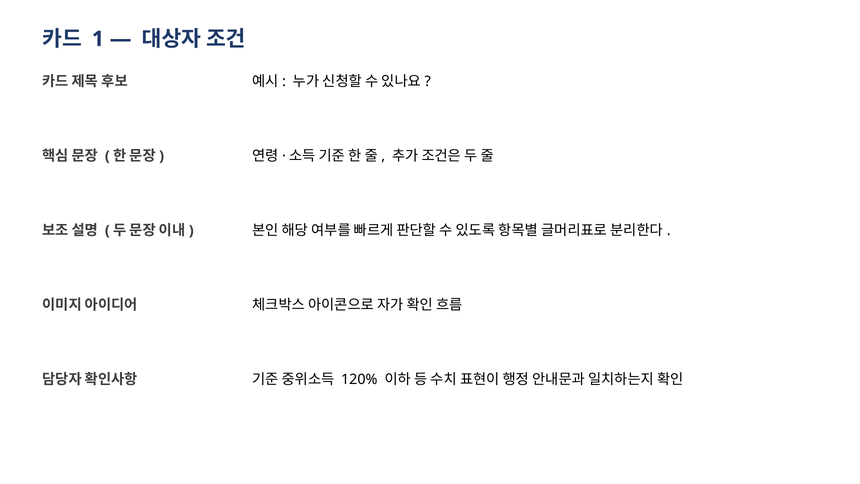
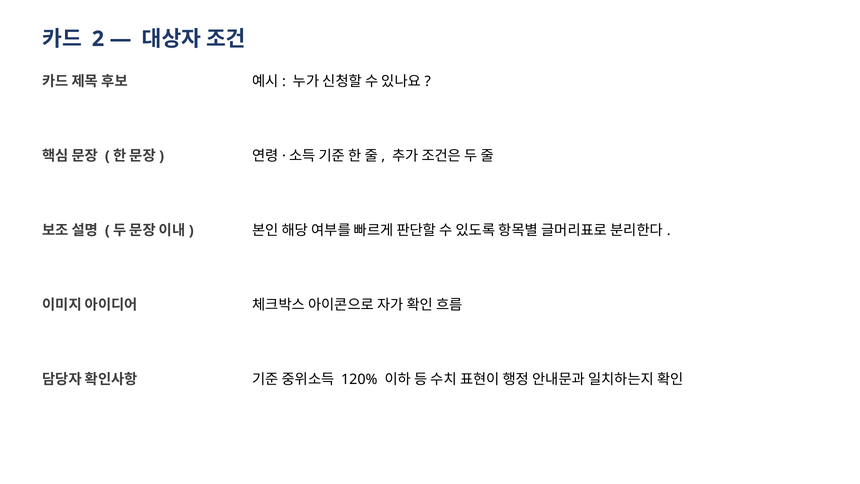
1: 1 -> 2
